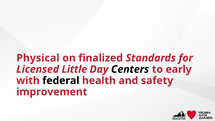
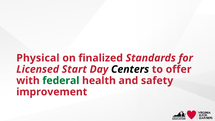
Little: Little -> Start
early: early -> offer
federal colour: black -> green
